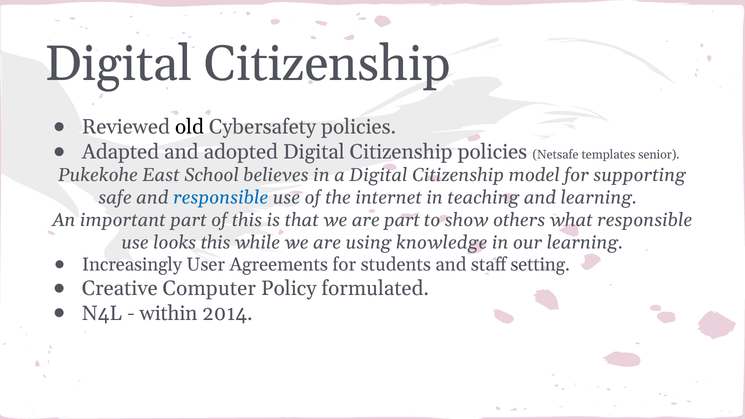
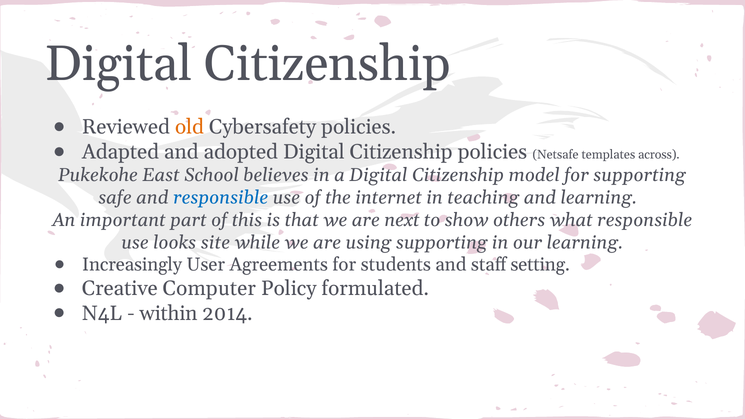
old colour: black -> orange
senior: senior -> across
are part: part -> next
looks this: this -> site
using knowledge: knowledge -> supporting
